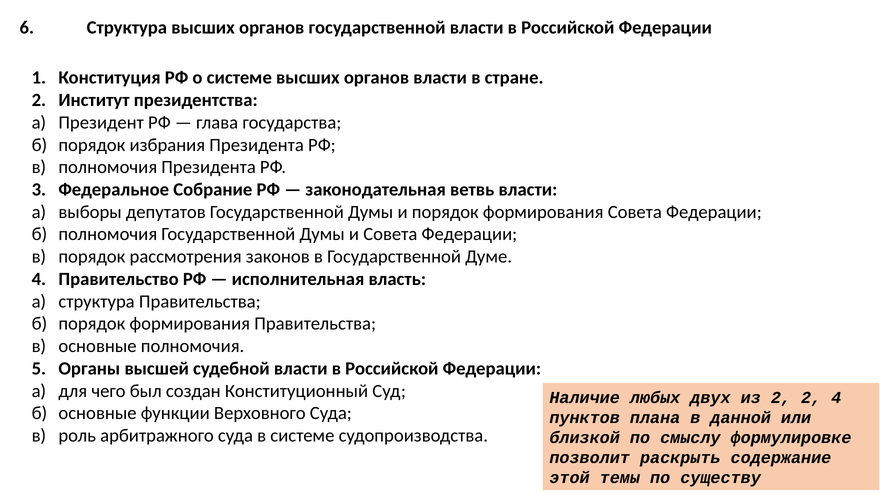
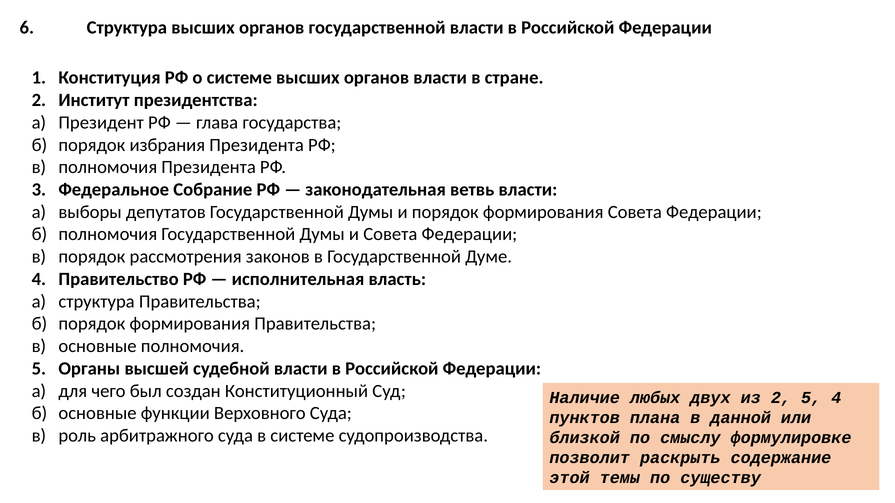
2 2: 2 -> 5
